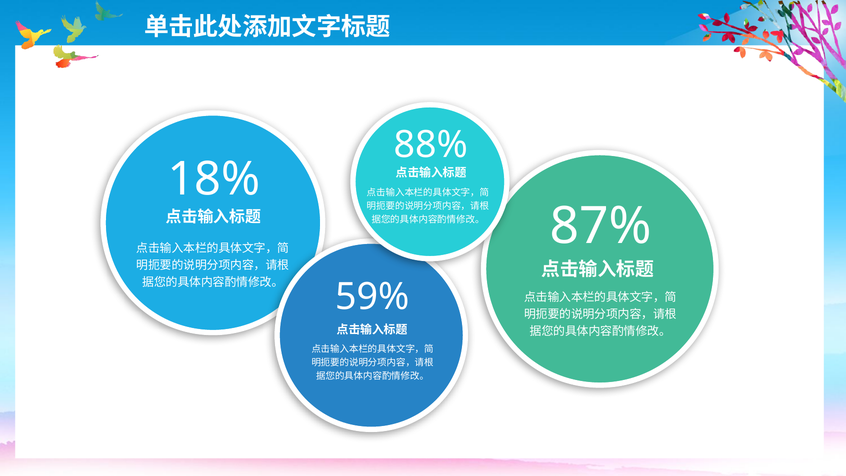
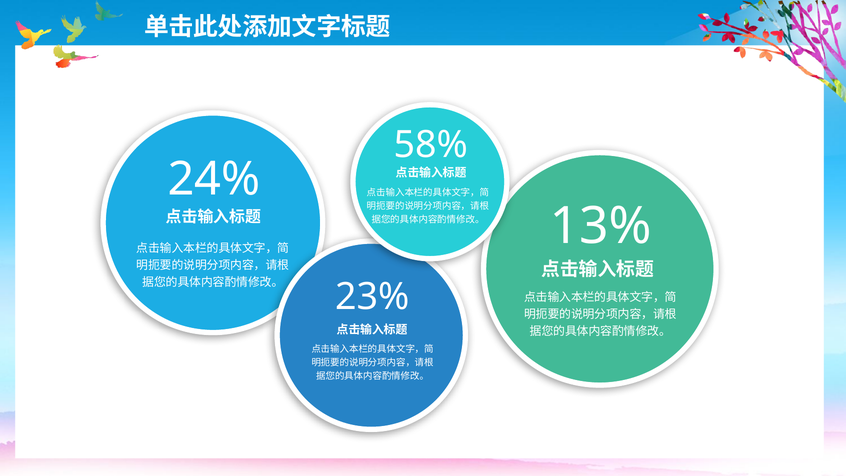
88%: 88% -> 58%
18%: 18% -> 24%
87%: 87% -> 13%
59%: 59% -> 23%
